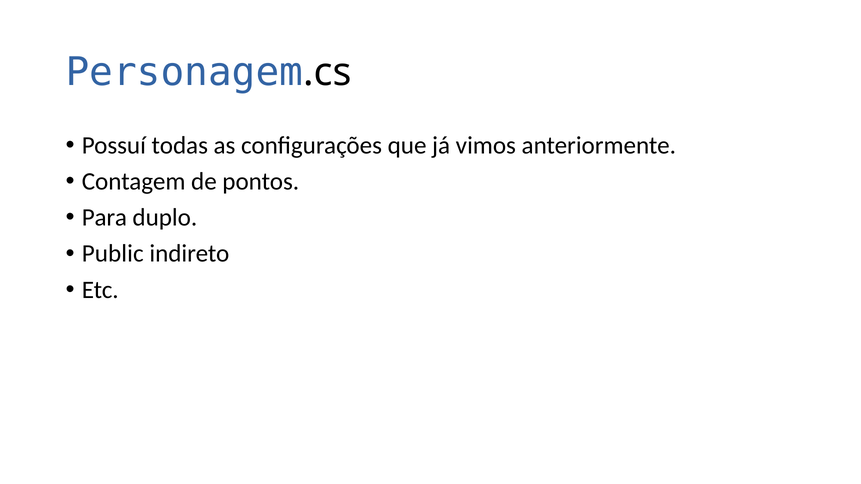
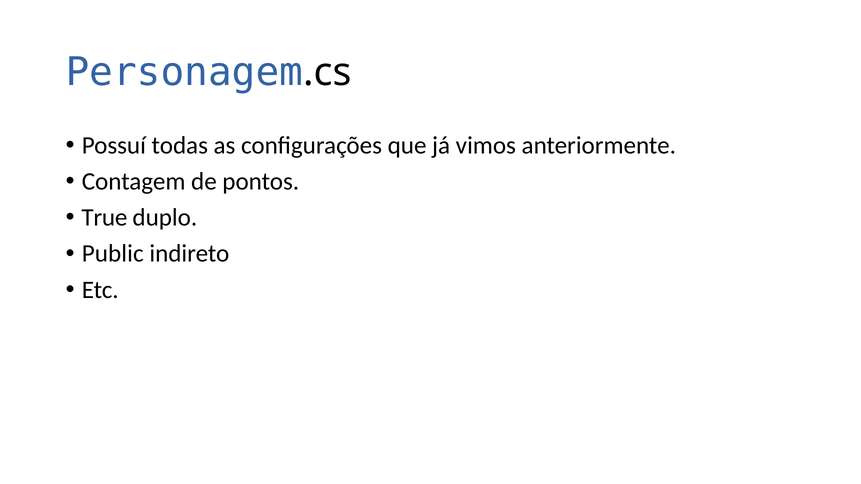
Para: Para -> True
